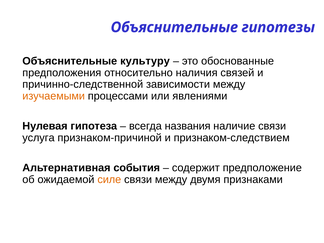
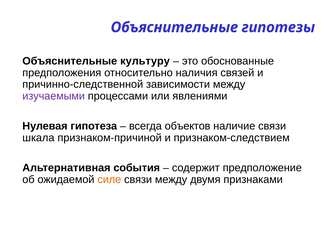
изучаемыми colour: orange -> purple
названия: названия -> объектов
услуга: услуга -> шкала
